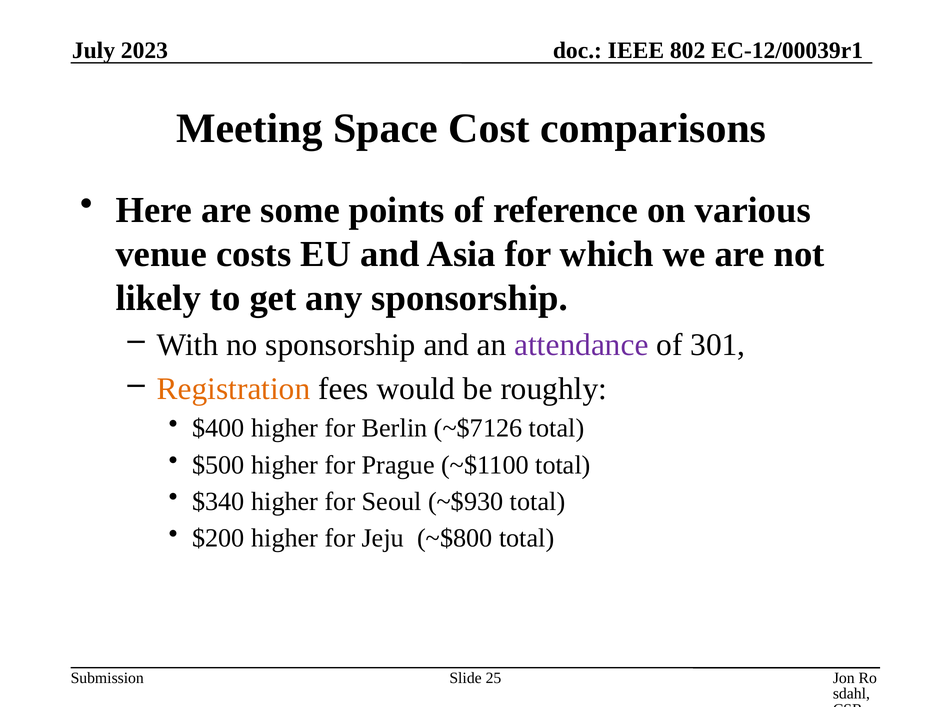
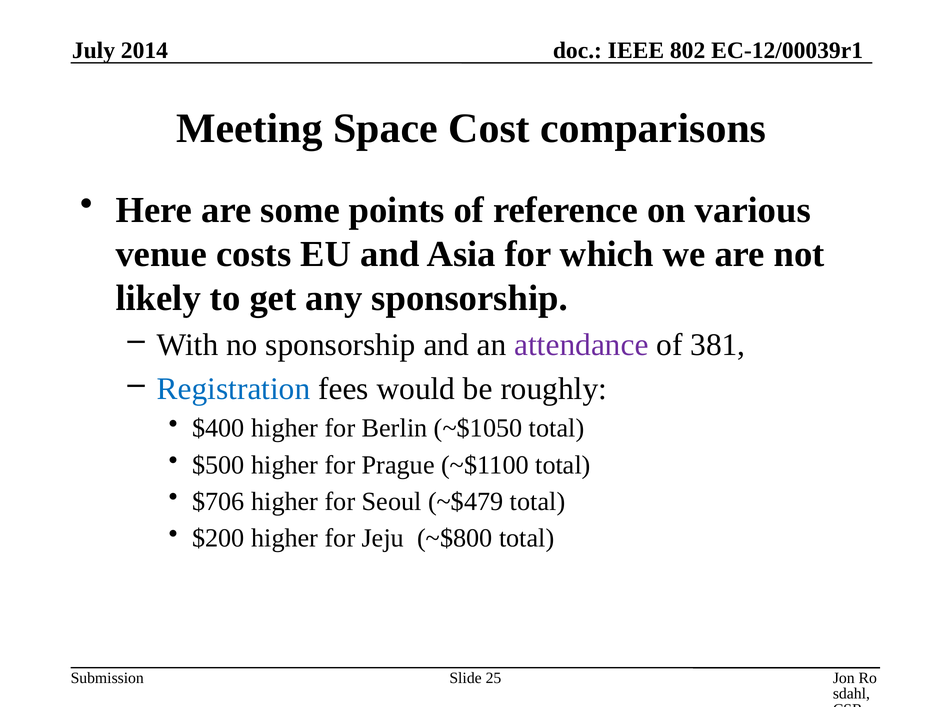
2023: 2023 -> 2014
301: 301 -> 381
Registration colour: orange -> blue
~$7126: ~$7126 -> ~$1050
$340: $340 -> $706
~$930: ~$930 -> ~$479
